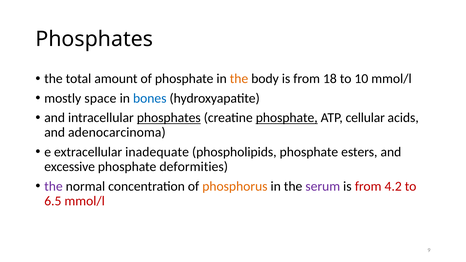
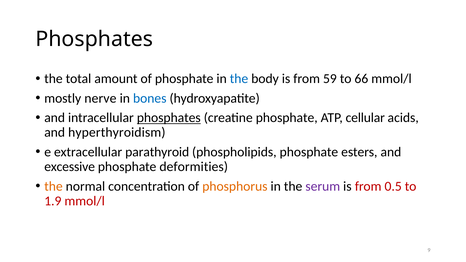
the at (239, 79) colour: orange -> blue
18: 18 -> 59
10: 10 -> 66
space: space -> nerve
phosphate at (287, 118) underline: present -> none
adenocarcinoma: adenocarcinoma -> hyperthyroidism
inadequate: inadequate -> parathyroid
the at (53, 186) colour: purple -> orange
4.2: 4.2 -> 0.5
6.5: 6.5 -> 1.9
